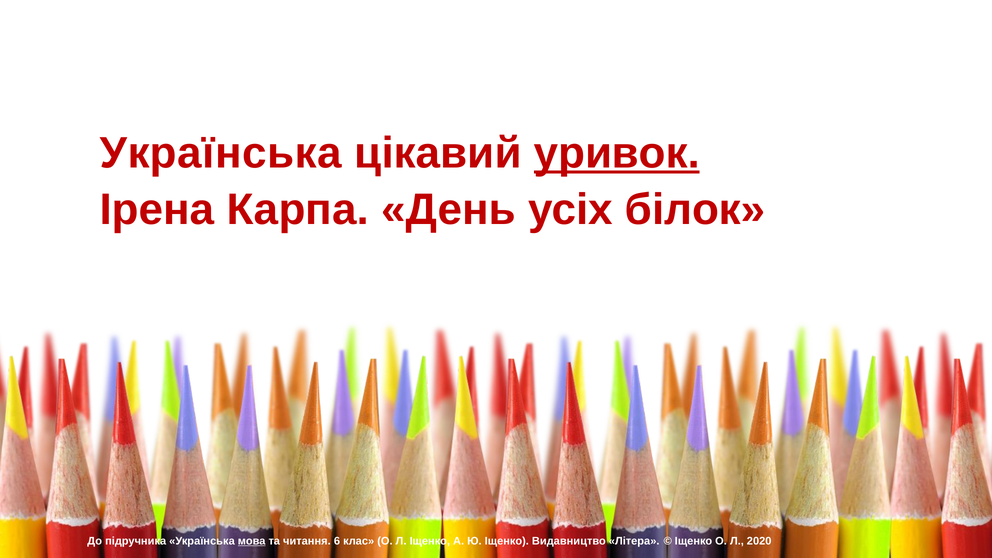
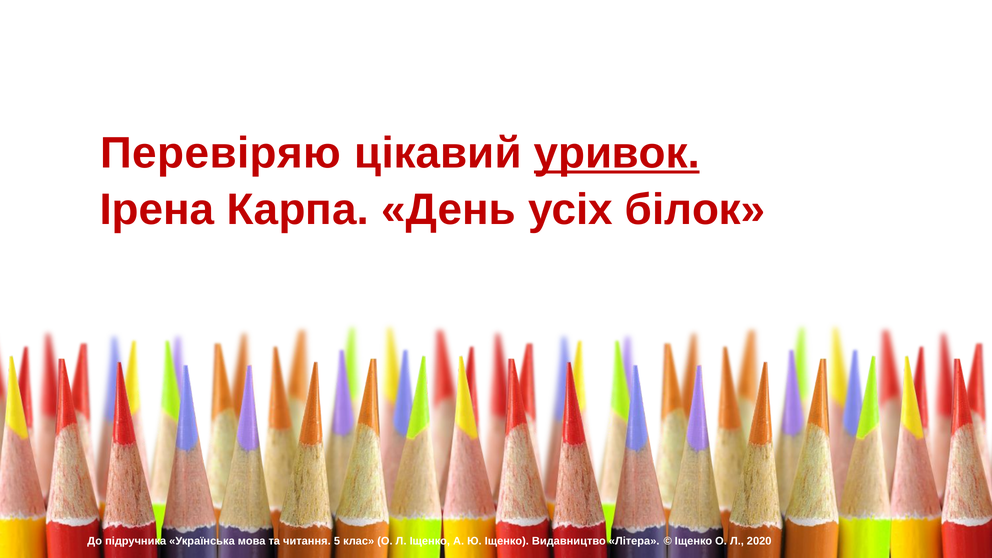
Українська at (221, 153): Українська -> Перевіряю
мова underline: present -> none
6: 6 -> 5
